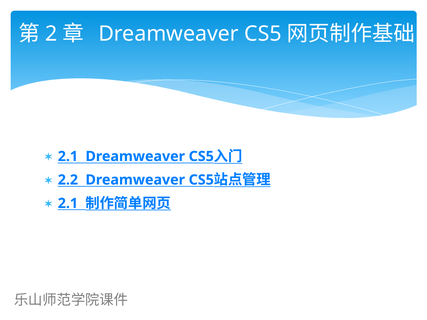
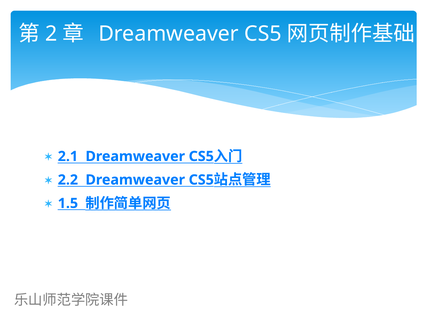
2.1 at (68, 203): 2.1 -> 1.5
